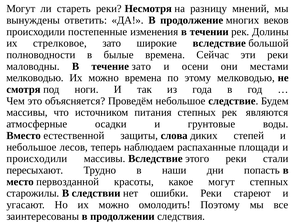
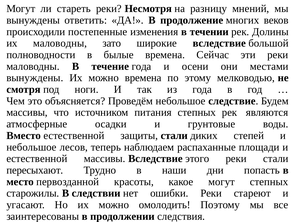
их стрелковое: стрелковое -> маловодны
течение зато: зато -> года
мелководью at (35, 78): мелководью -> вынуждены
защиты слова: слова -> стали
происходили at (37, 158): происходили -> естественной
